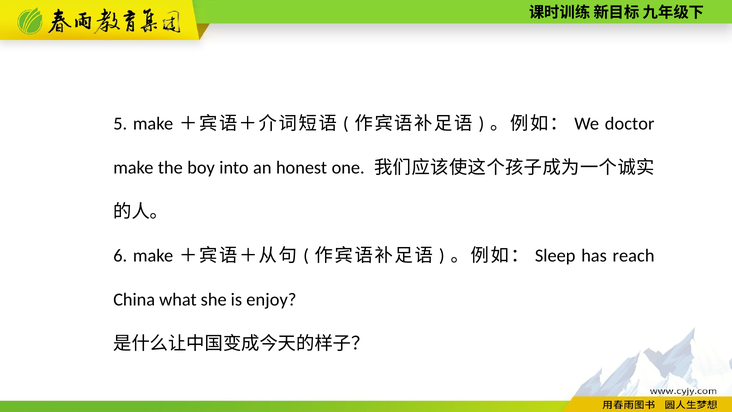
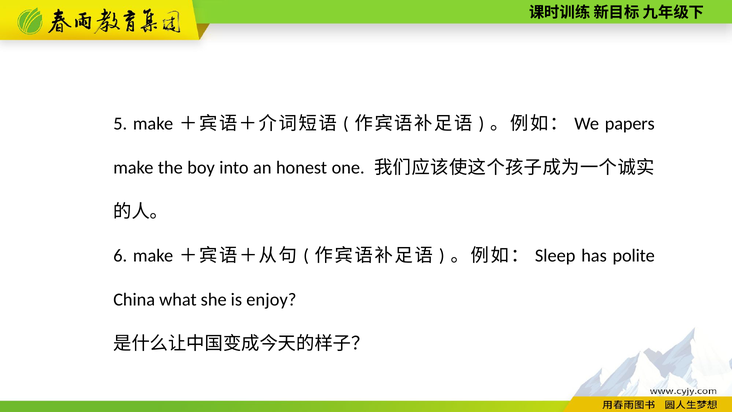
doctor: doctor -> papers
reach: reach -> polite
